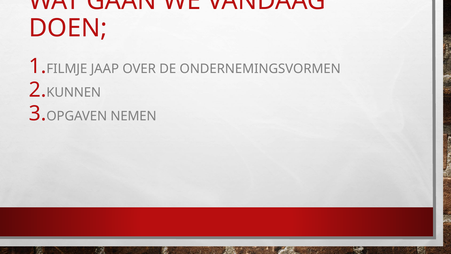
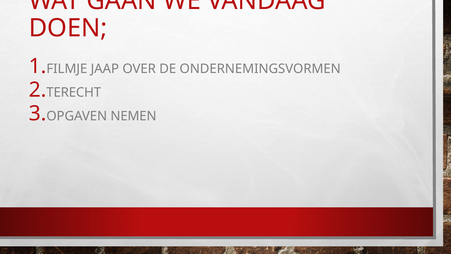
KUNNEN: KUNNEN -> TERECHT
